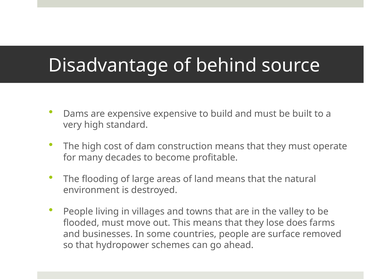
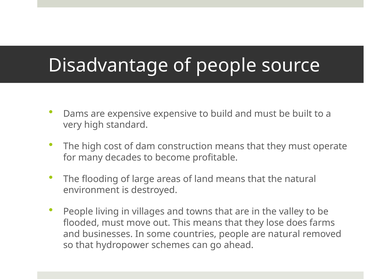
of behind: behind -> people
are surface: surface -> natural
